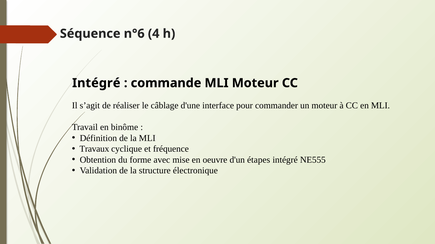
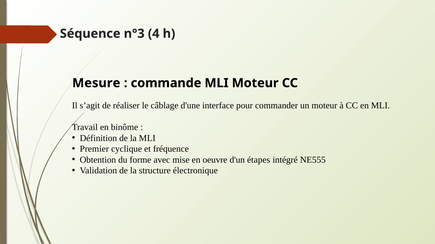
n°6: n°6 -> n°3
Intégré at (96, 83): Intégré -> Mesure
Travaux: Travaux -> Premier
